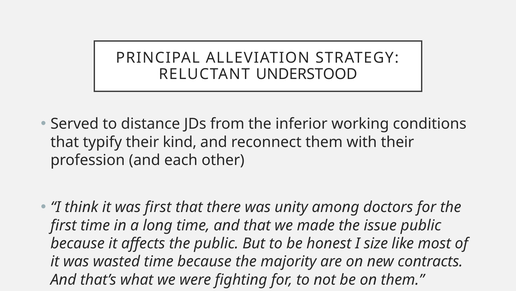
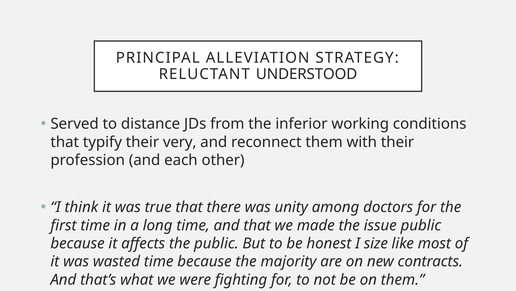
kind: kind -> very
was first: first -> true
